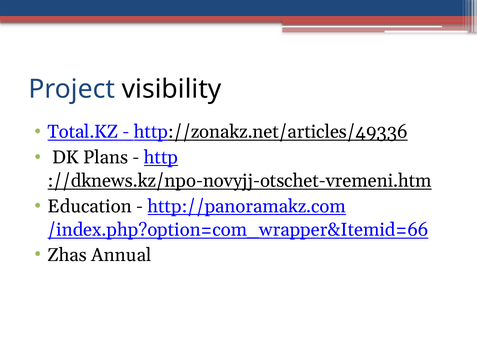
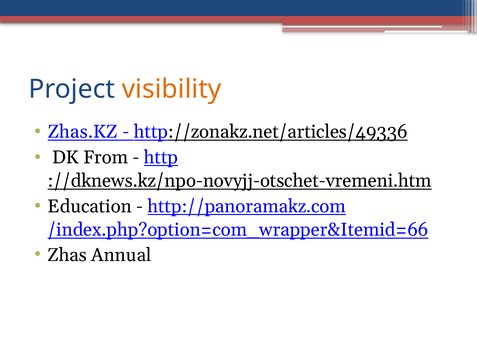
visibility colour: black -> orange
Total.KZ: Total.KZ -> Zhas.KZ
Plans: Plans -> From
